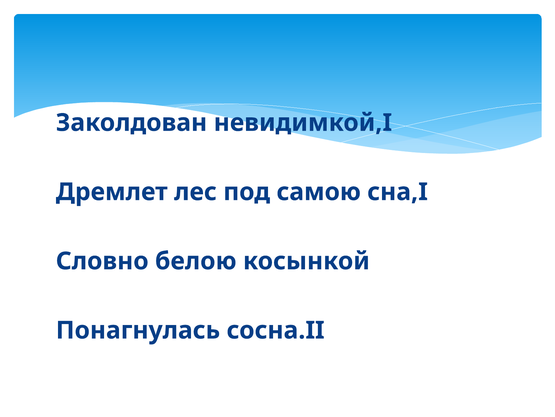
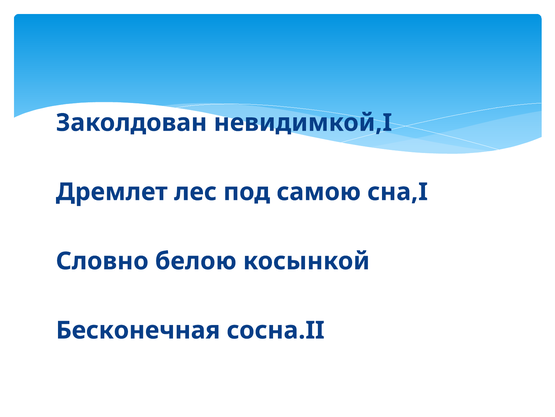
Понагнулась: Понагнулась -> Бесконечная
